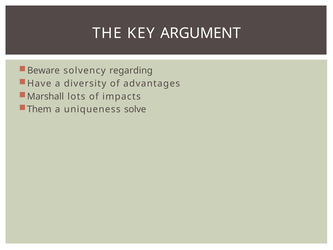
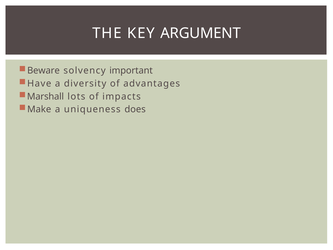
regarding: regarding -> important
Them: Them -> Make
solve: solve -> does
